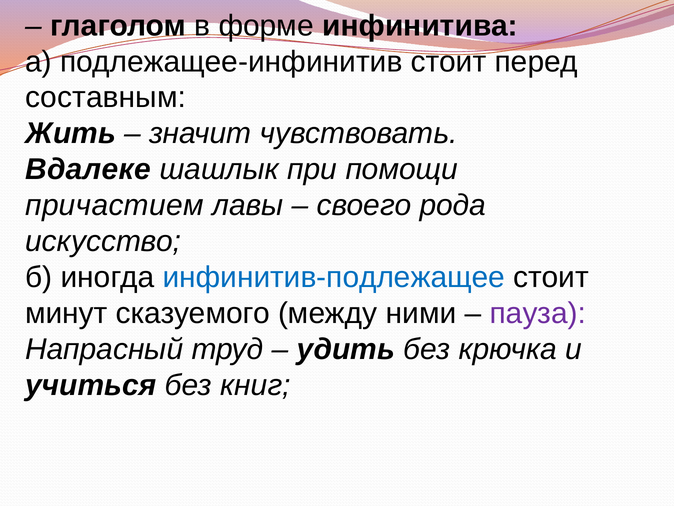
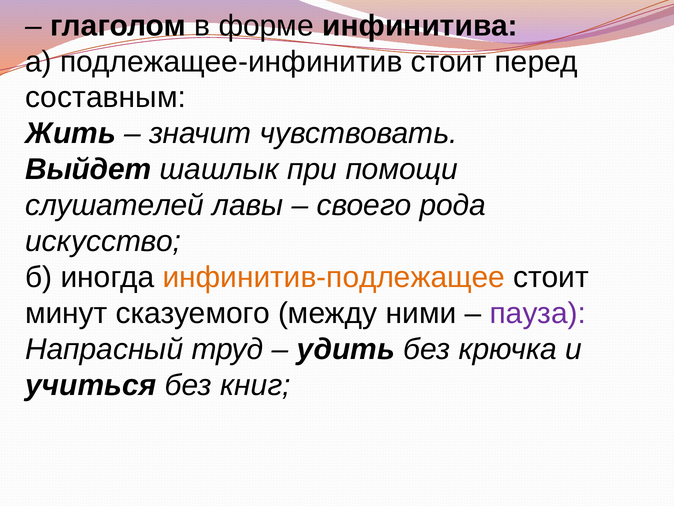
Вдалеке: Вдалеке -> Выйдет
причастием: причастием -> слушателей
инфинитив-подлежащее colour: blue -> orange
